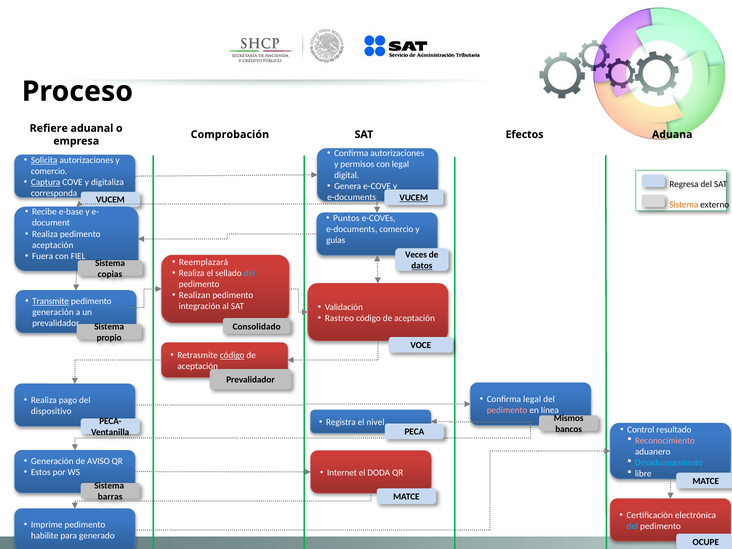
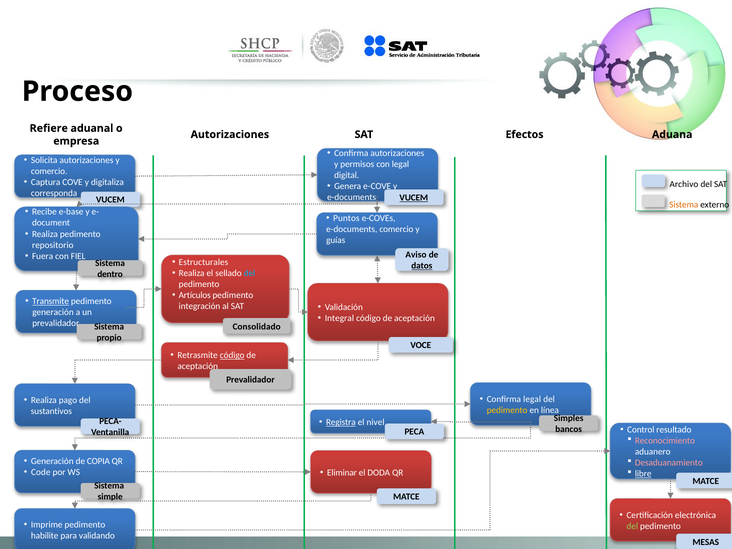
Comprobación at (230, 134): Comprobación -> Autorizaciones
Solicita underline: present -> none
Captura underline: present -> none
Regresa: Regresa -> Archivo
aceptación at (53, 245): aceptación -> repositorio
Veces: Veces -> Aviso
Reemplazará: Reemplazará -> Estructurales
copias: copias -> dentro
Realizan: Realizan -> Artículos
Rastreo: Rastreo -> Integral
pedimento at (507, 410) colour: pink -> yellow
dispositivo: dispositivo -> sustantivos
Mismos: Mismos -> Simples
Registra underline: none -> present
AVISO: AVISO -> COPIA
Desaduanamiento colour: light blue -> pink
Estos: Estos -> Code
Internet: Internet -> Eliminar
libre underline: none -> present
barras: barras -> simple
del at (632, 526) colour: light blue -> light green
generado: generado -> validando
OCUPE: OCUPE -> MESAS
